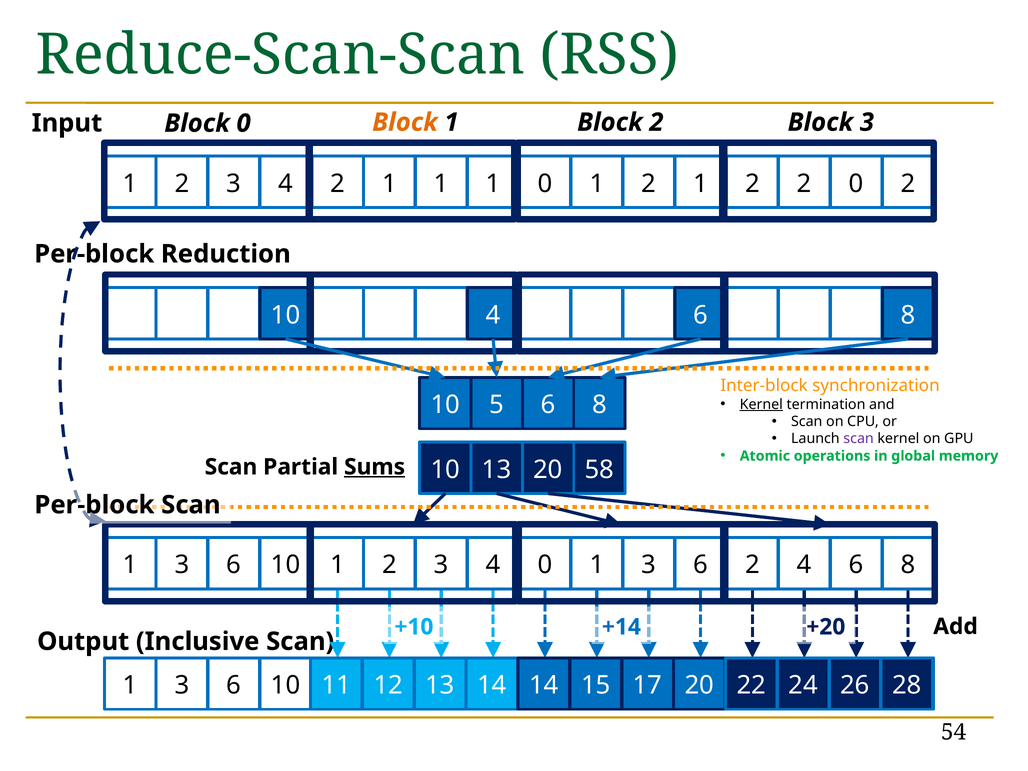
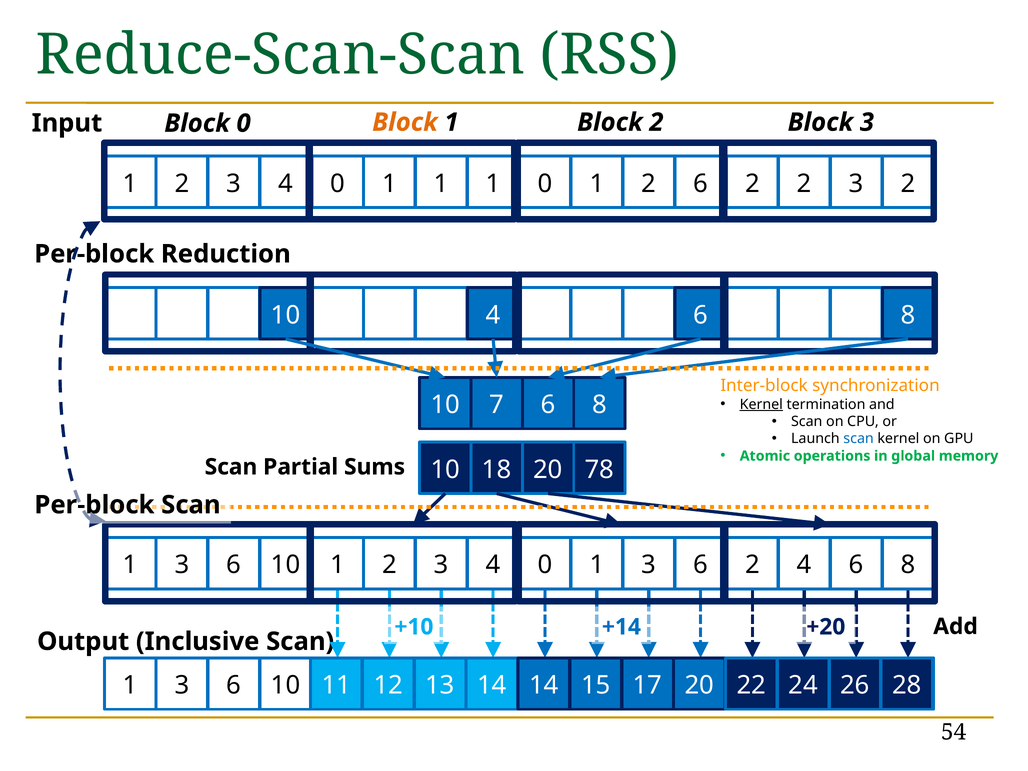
2 at (338, 184): 2 -> 0
1 2 1: 1 -> 6
2 2 0: 0 -> 3
5: 5 -> 7
scan at (859, 439) colour: purple -> blue
10 13: 13 -> 18
58: 58 -> 78
Sums underline: present -> none
